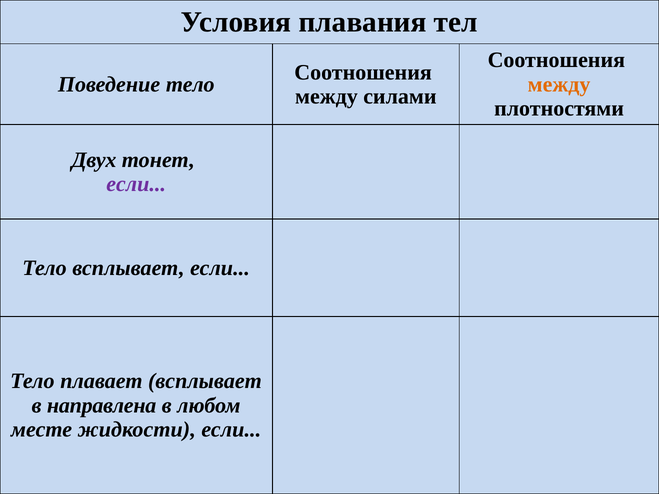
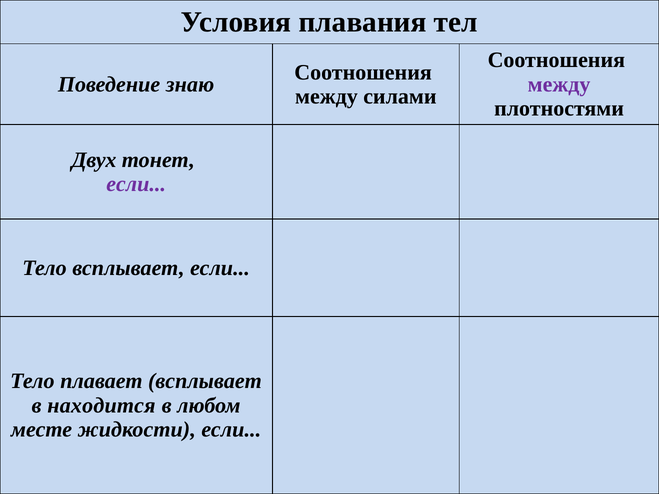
Поведение тело: тело -> знаю
между at (559, 84) colour: orange -> purple
направлена: направлена -> находится
